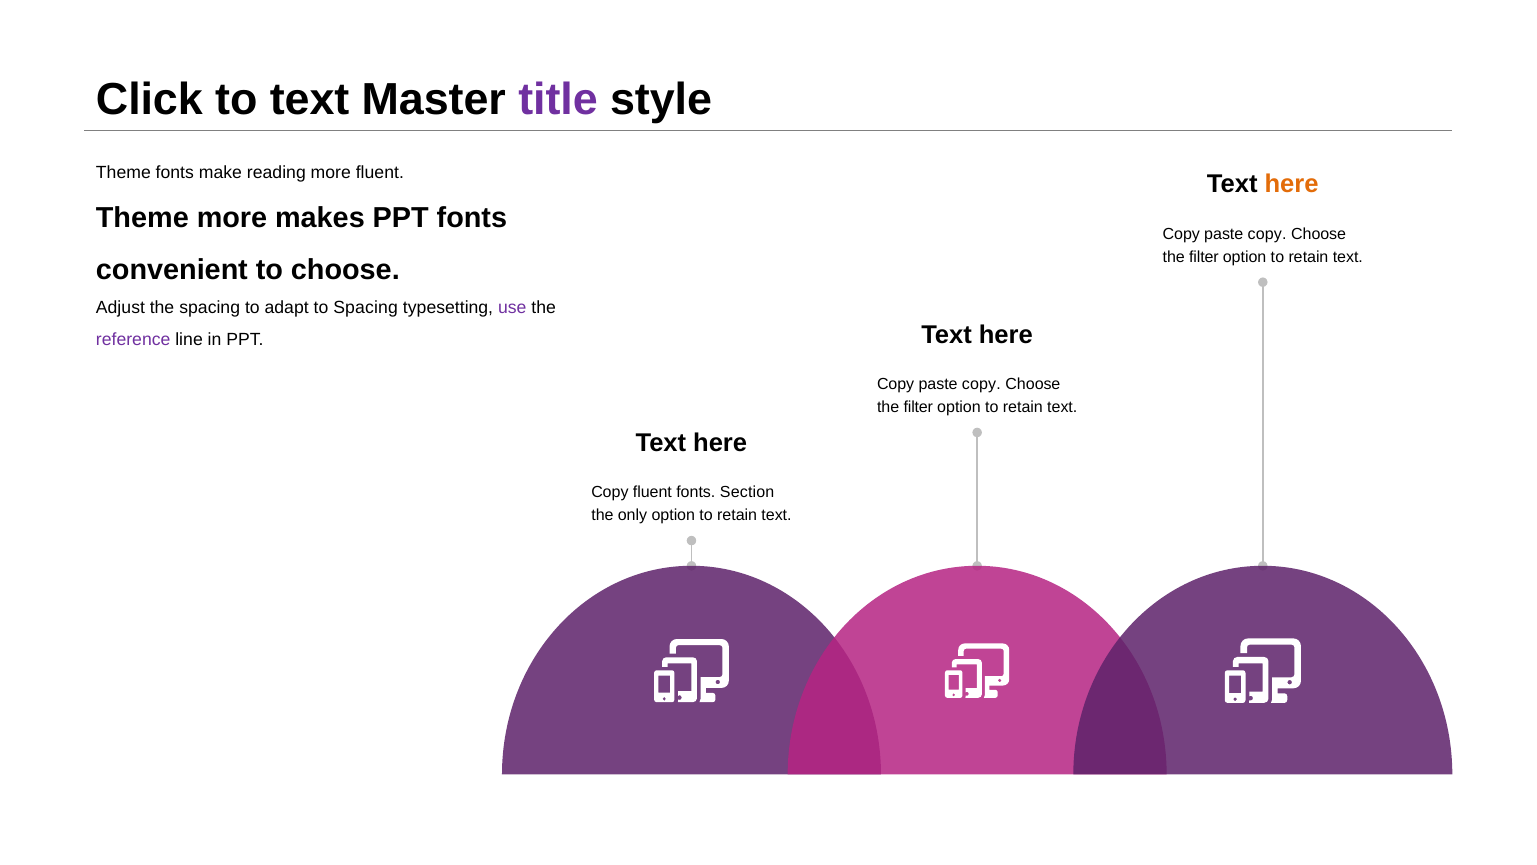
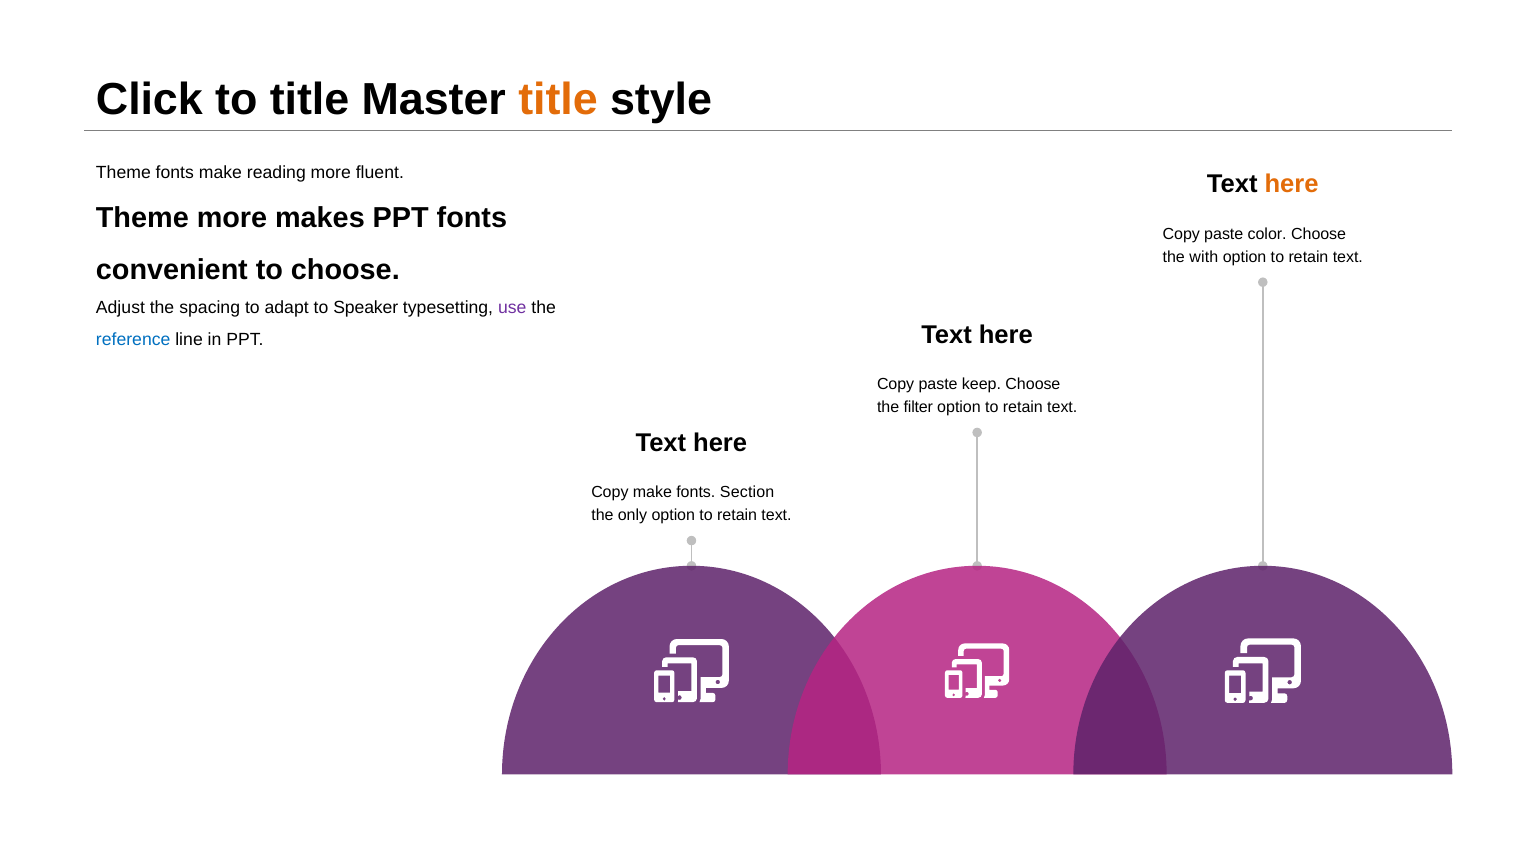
to text: text -> title
title at (558, 99) colour: purple -> orange
copy at (1267, 234): copy -> color
filter at (1204, 257): filter -> with
to Spacing: Spacing -> Speaker
reference colour: purple -> blue
copy at (981, 384): copy -> keep
Copy fluent: fluent -> make
